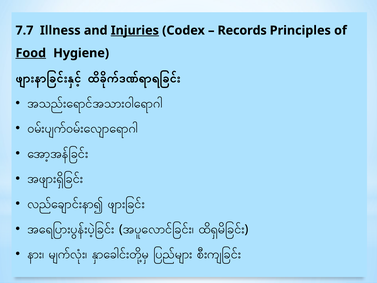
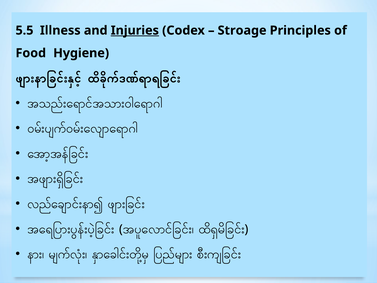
7.7: 7.7 -> 5.5
Records: Records -> Stroage
Food underline: present -> none
